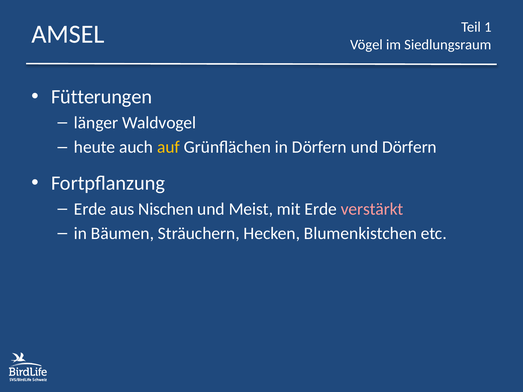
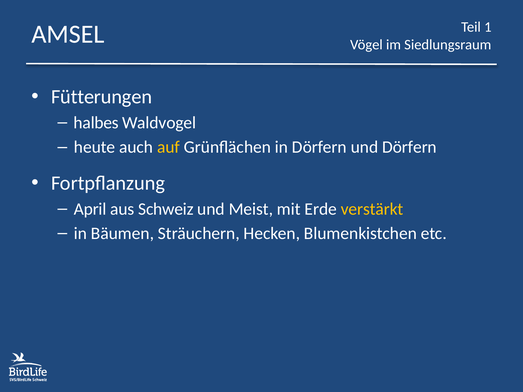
länger: länger -> halbes
Erde at (90, 209): Erde -> April
Nischen: Nischen -> Schweiz
verstärkt colour: pink -> yellow
